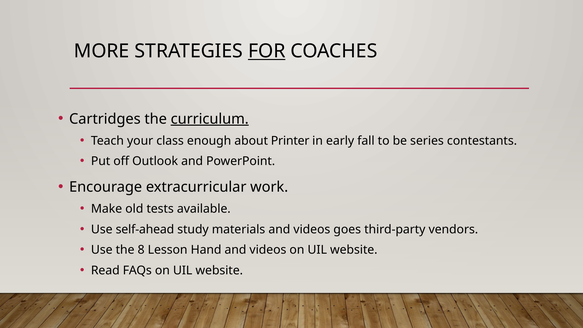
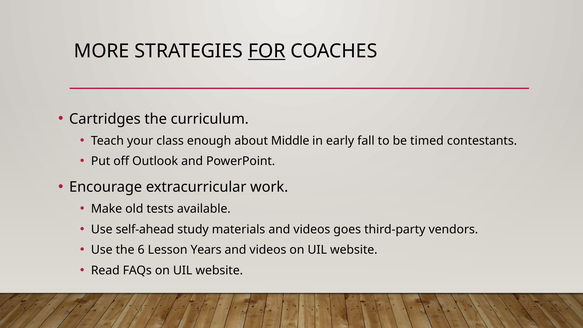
curriculum underline: present -> none
Printer: Printer -> Middle
series: series -> timed
8: 8 -> 6
Hand: Hand -> Years
